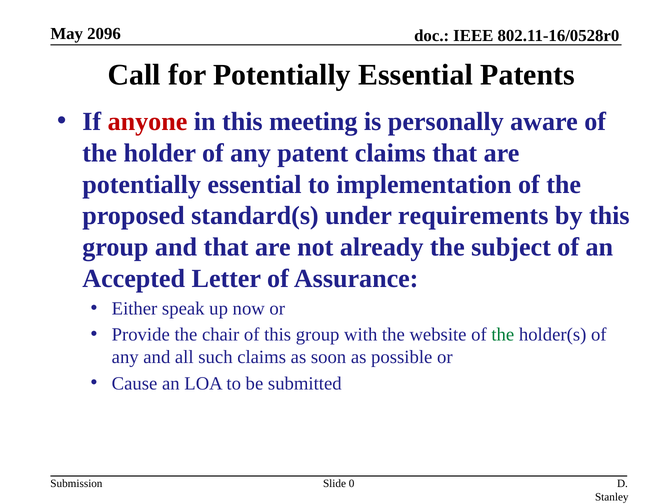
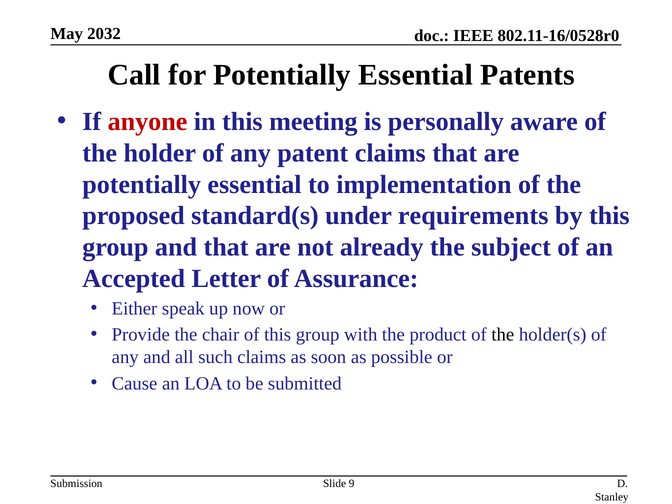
2096: 2096 -> 2032
website: website -> product
the at (503, 335) colour: green -> black
0: 0 -> 9
